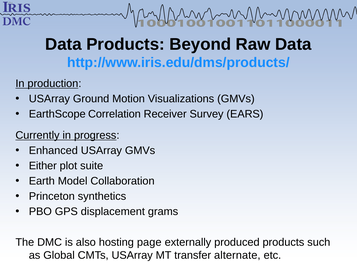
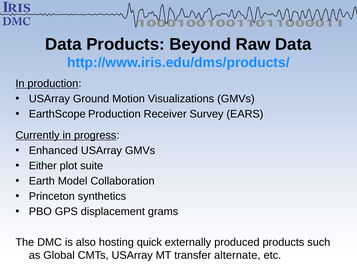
EarthScope Correlation: Correlation -> Production
page: page -> quick
